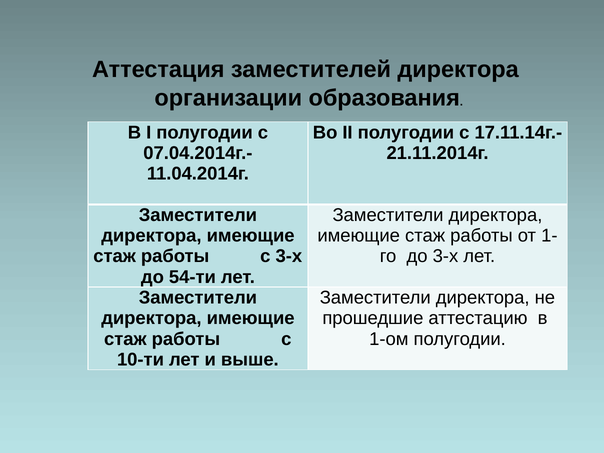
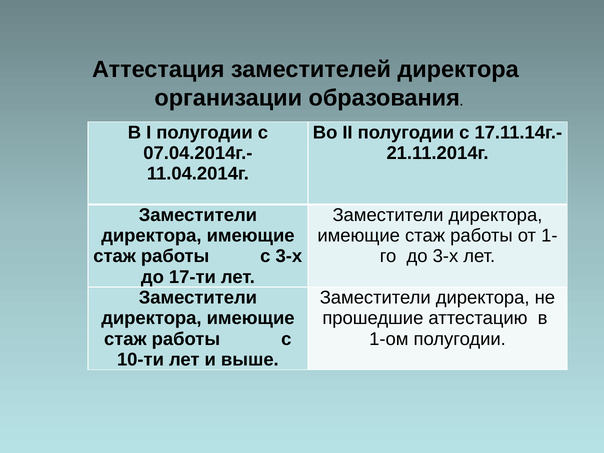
54-ти: 54-ти -> 17-ти
